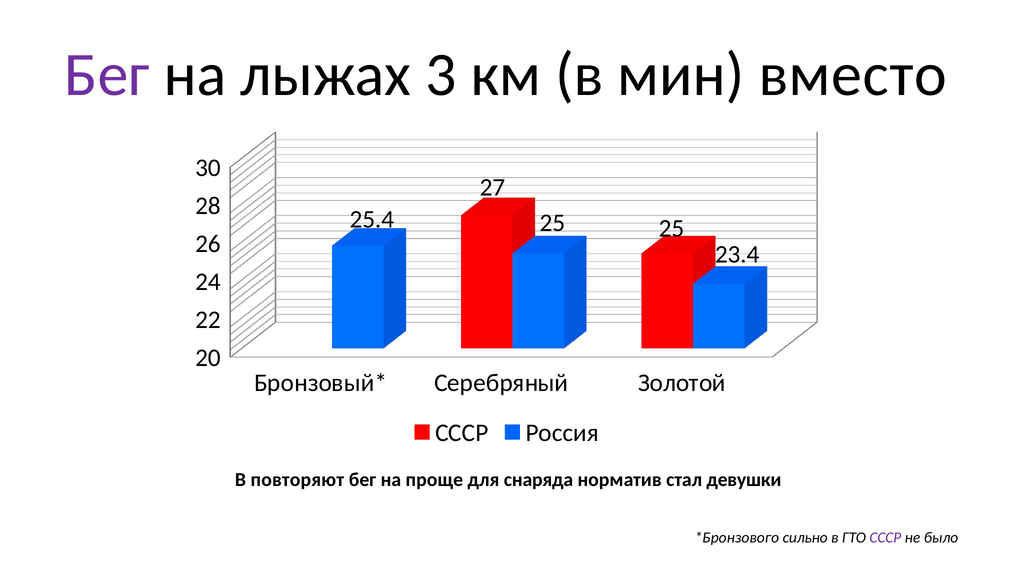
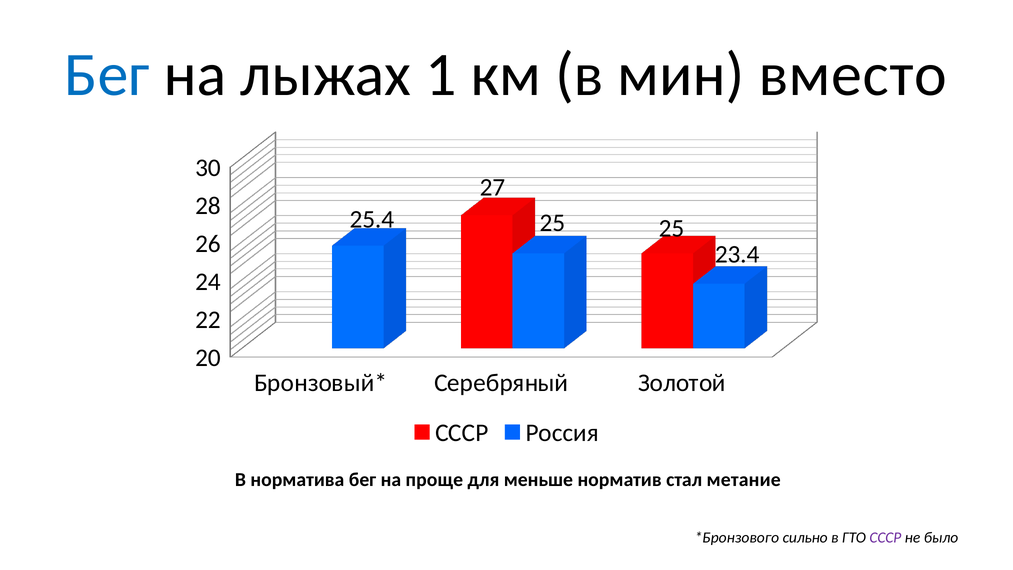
Бег at (107, 75) colour: purple -> blue
3: 3 -> 1
повторяют: повторяют -> норматива
снаряда: снаряда -> меньше
девушки: девушки -> метание
